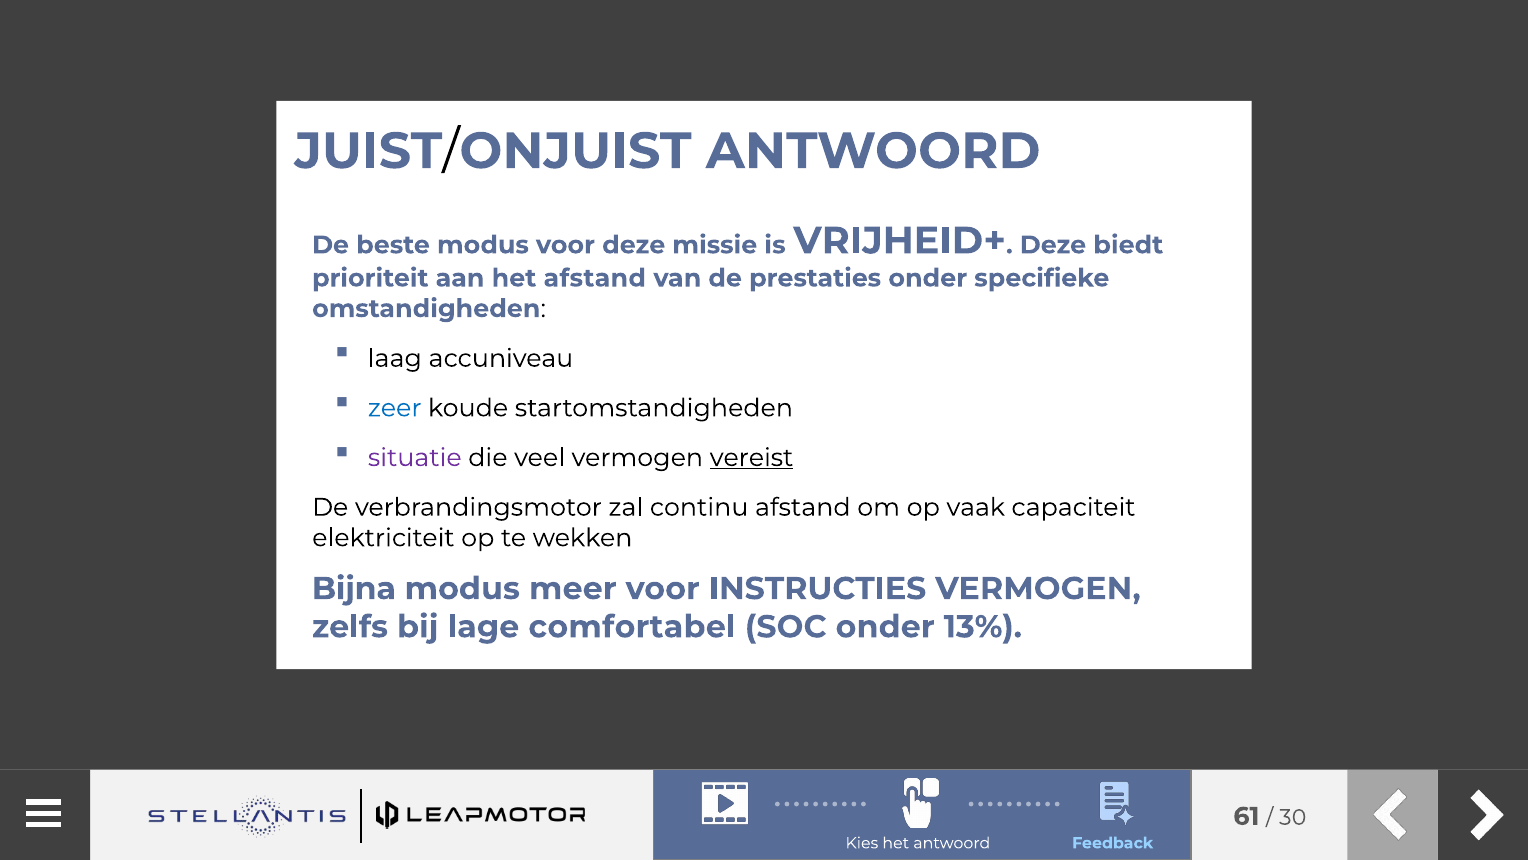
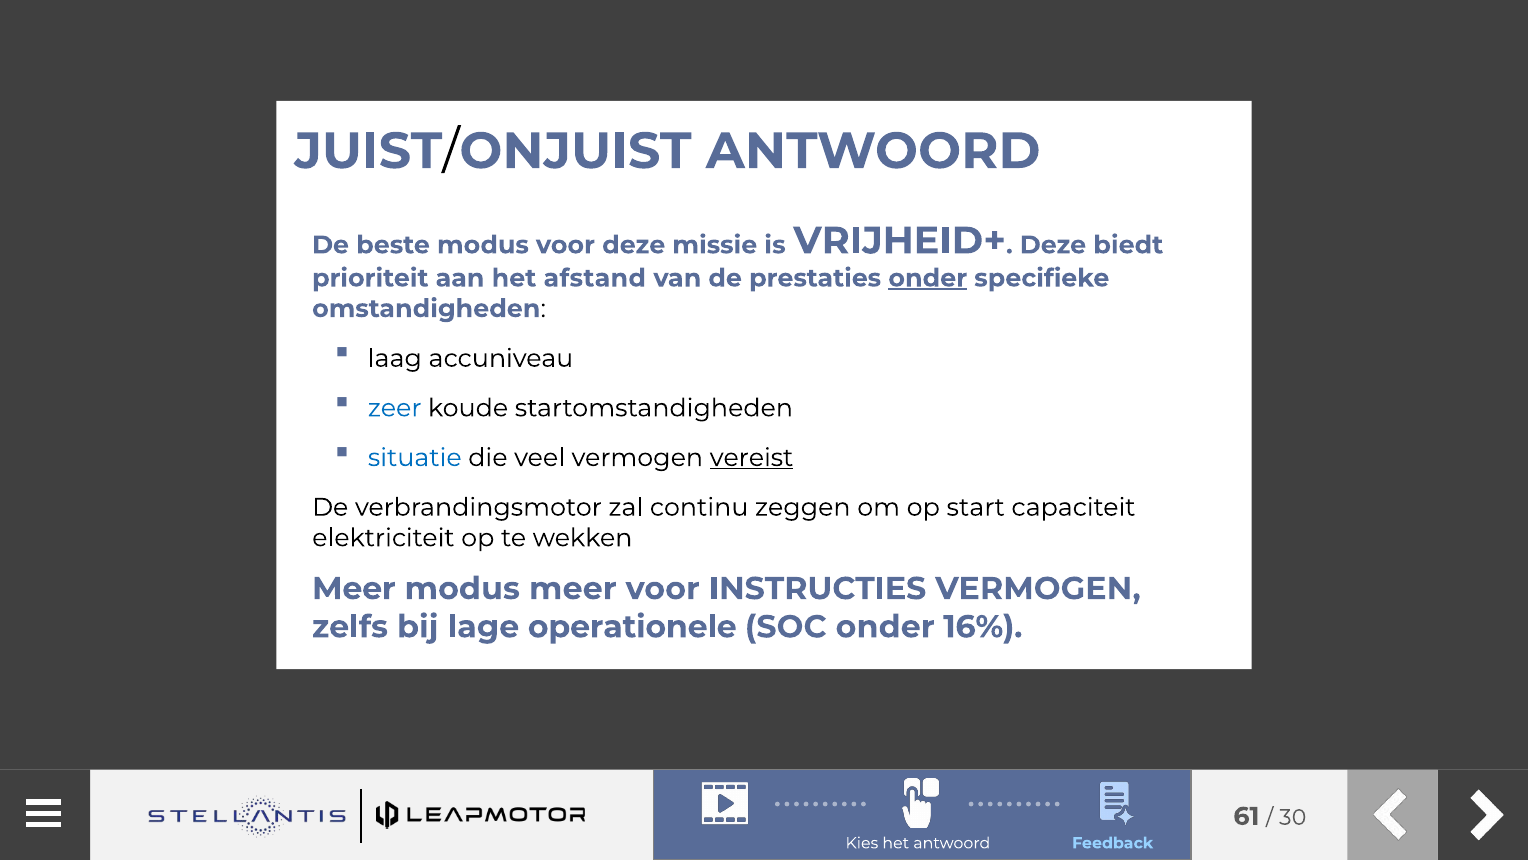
onder at (928, 278) underline: none -> present
situatie colour: purple -> blue
continu afstand: afstand -> zeggen
vaak: vaak -> start
Bijna at (354, 588): Bijna -> Meer
comfortabel: comfortabel -> operationele
13%: 13% -> 16%
